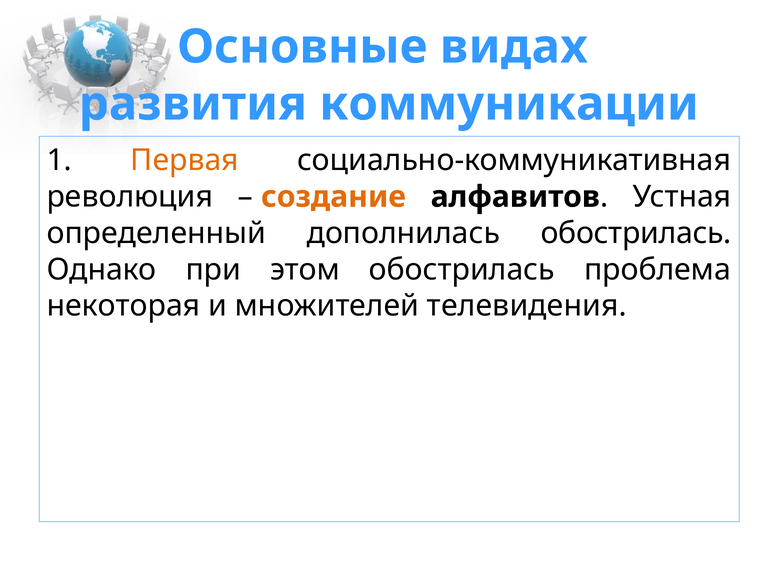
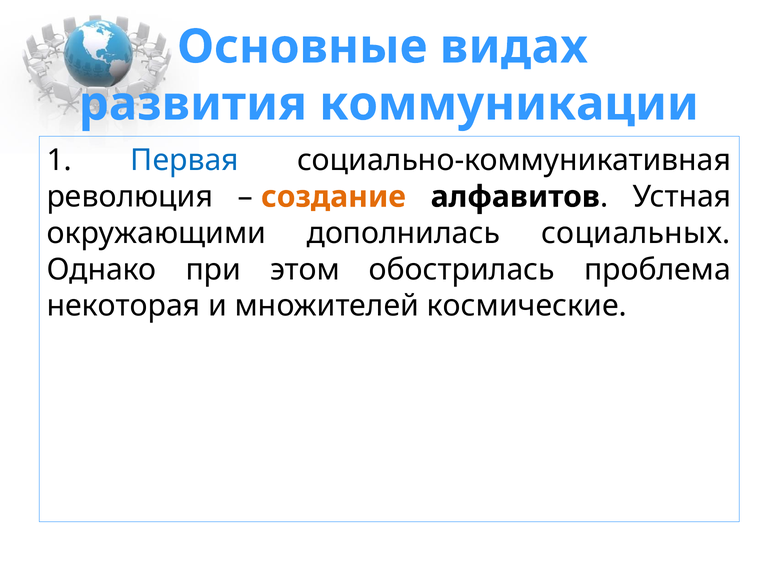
Первая colour: orange -> blue
определенный: определенный -> окружающими
дополнилась обострилась: обострилась -> социальных
телевидения: телевидения -> космические
